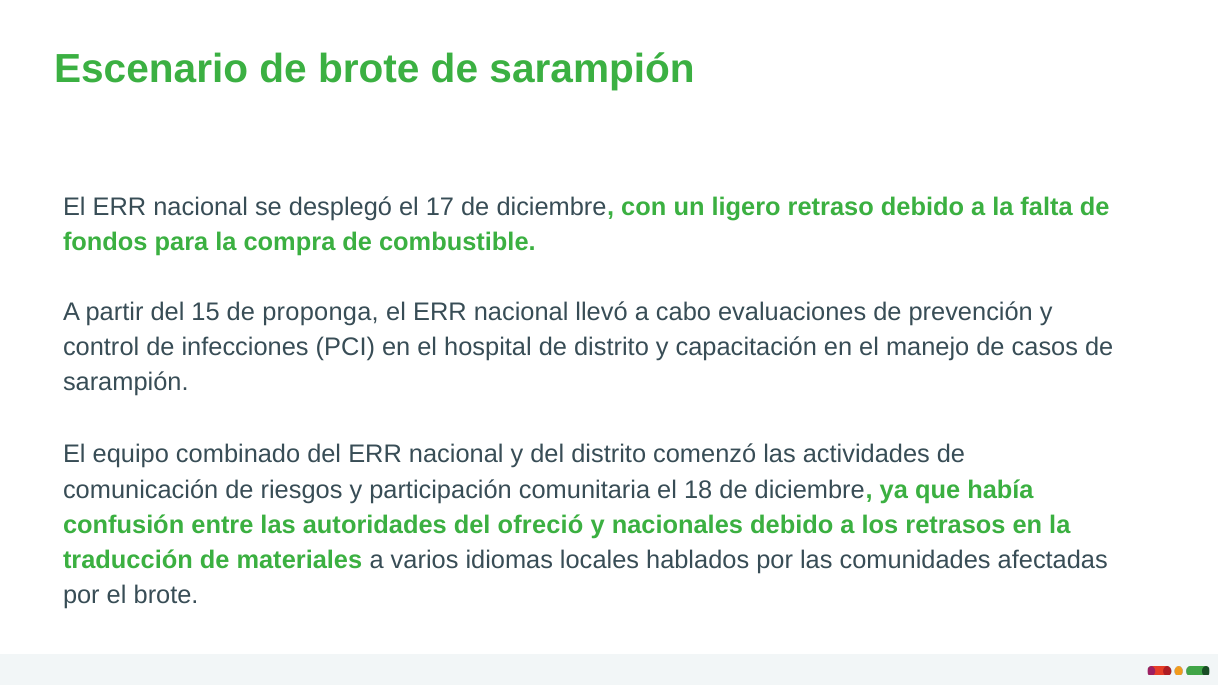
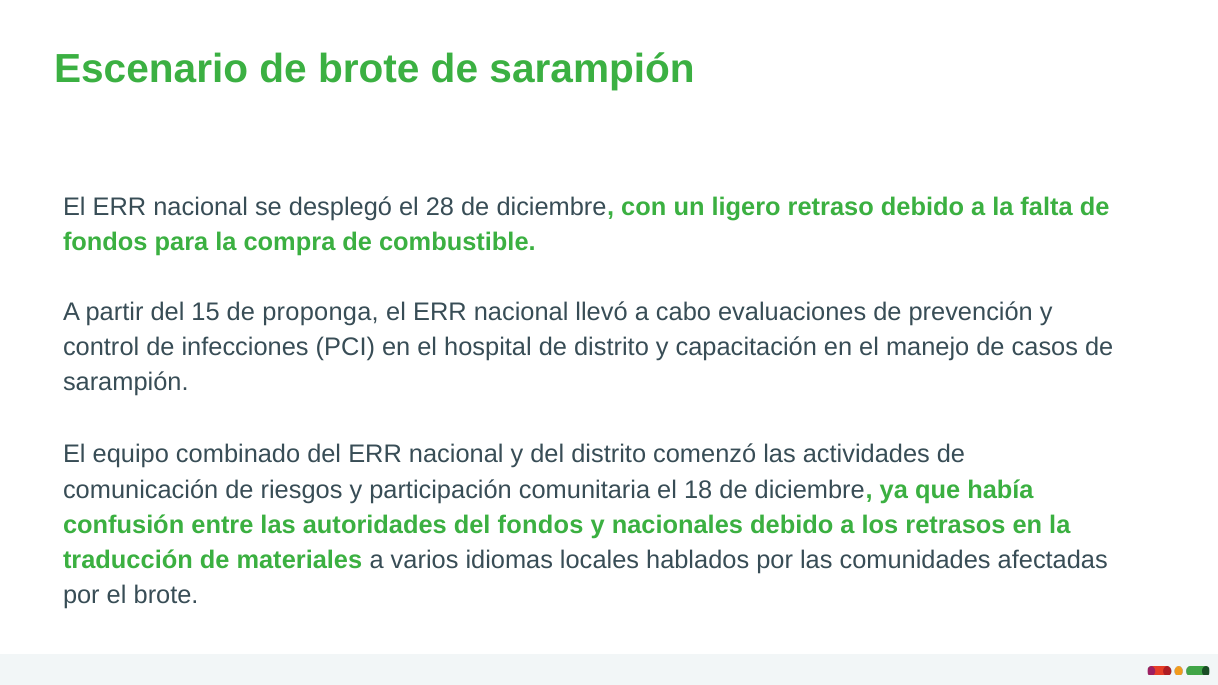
17: 17 -> 28
del ofreció: ofreció -> fondos
